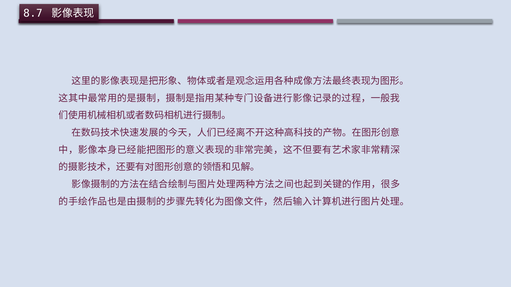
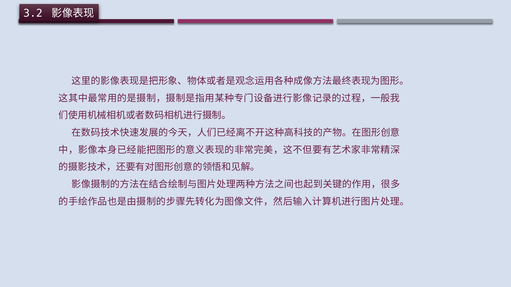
8.7: 8.7 -> 3.2
